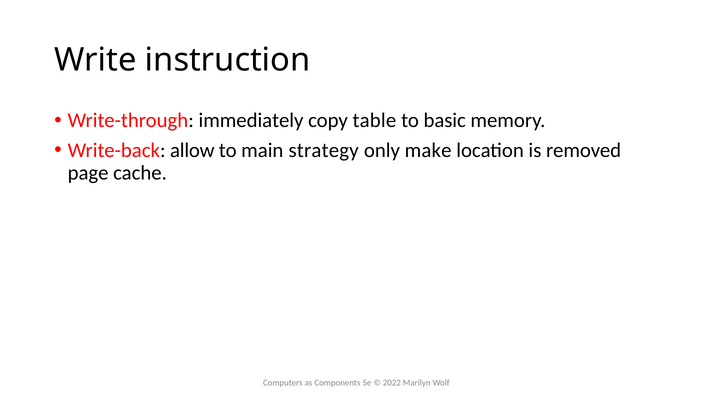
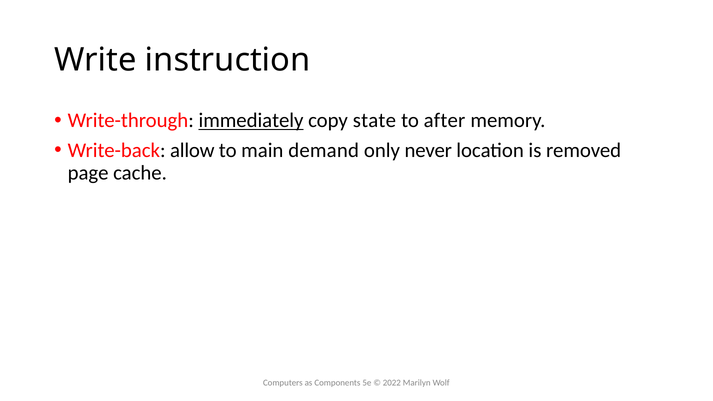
immediately underline: none -> present
table: table -> state
basic: basic -> after
strategy: strategy -> demand
make: make -> never
